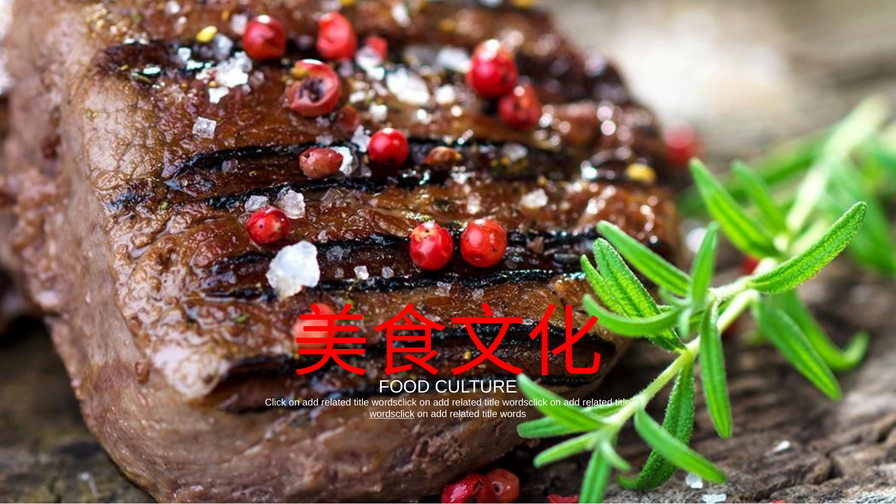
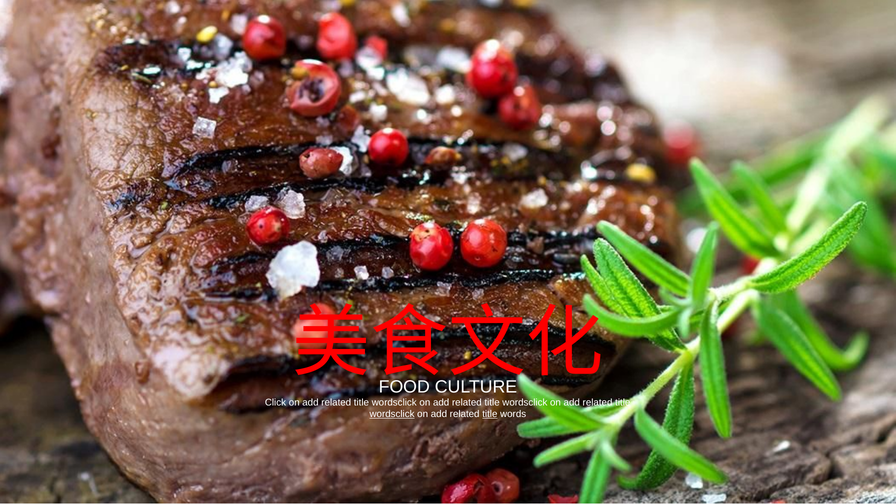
title at (490, 414) underline: none -> present
